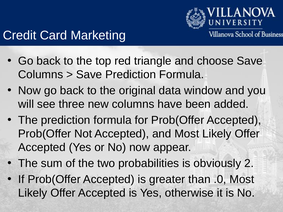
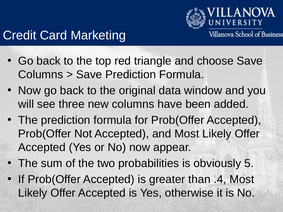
2: 2 -> 5
.0: .0 -> .4
